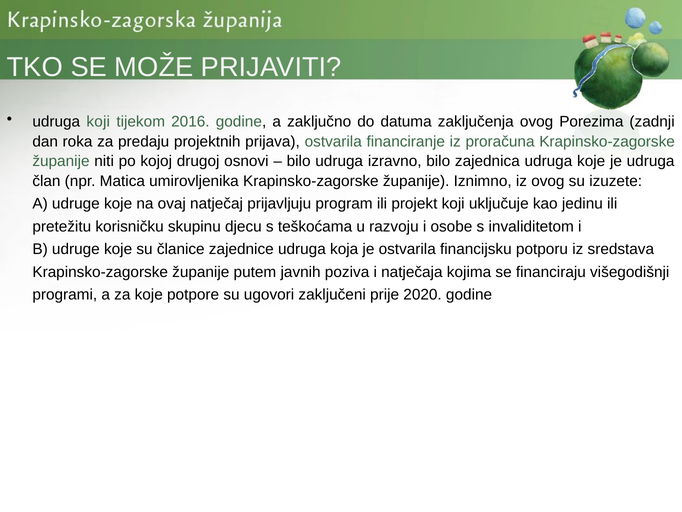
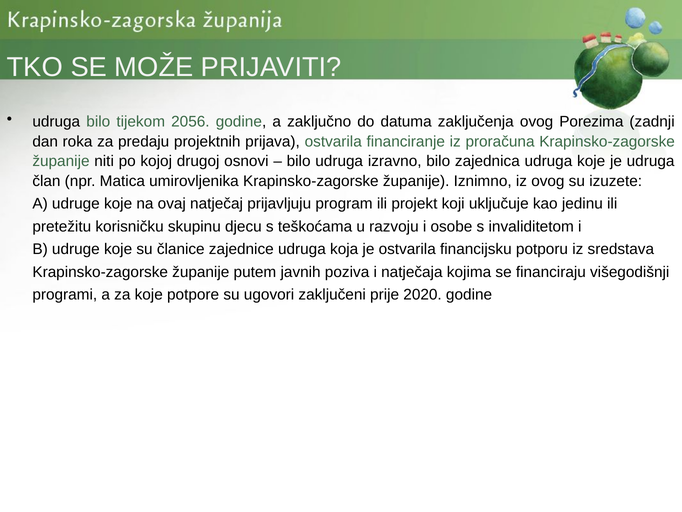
udruga koji: koji -> bilo
2016: 2016 -> 2056
